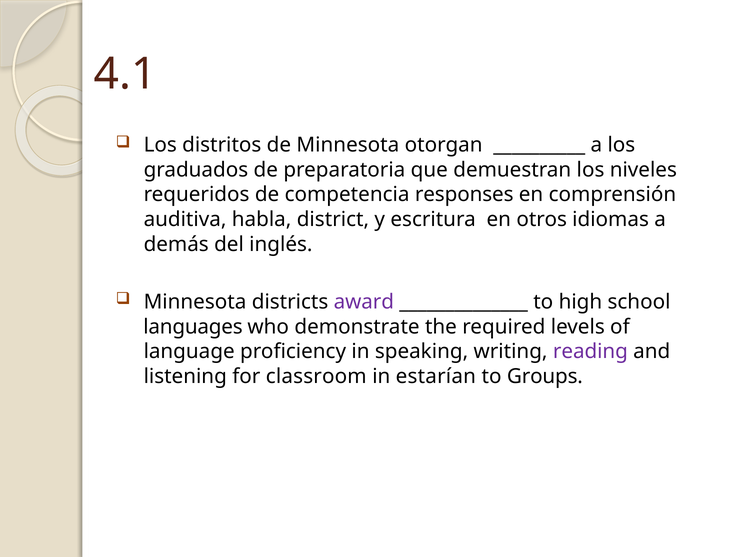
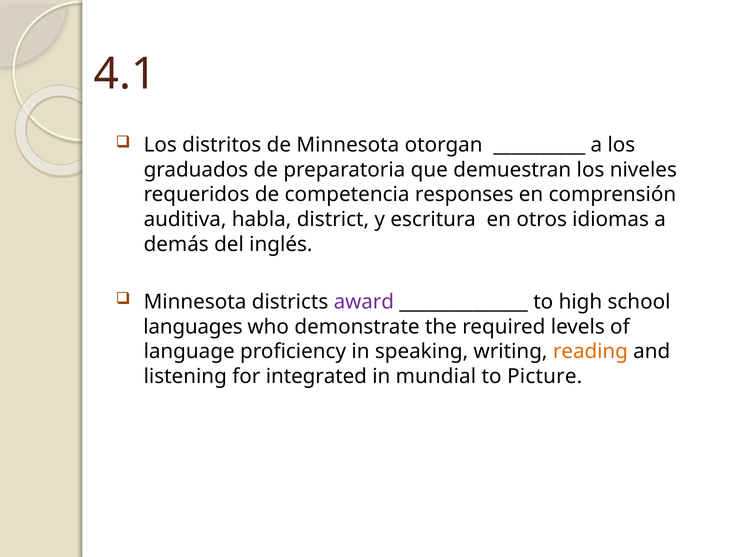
reading colour: purple -> orange
classroom: classroom -> integrated
estarían: estarían -> mundial
Groups: Groups -> Picture
